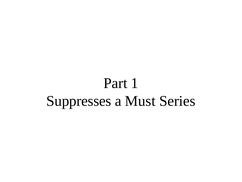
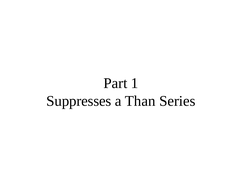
Must: Must -> Than
